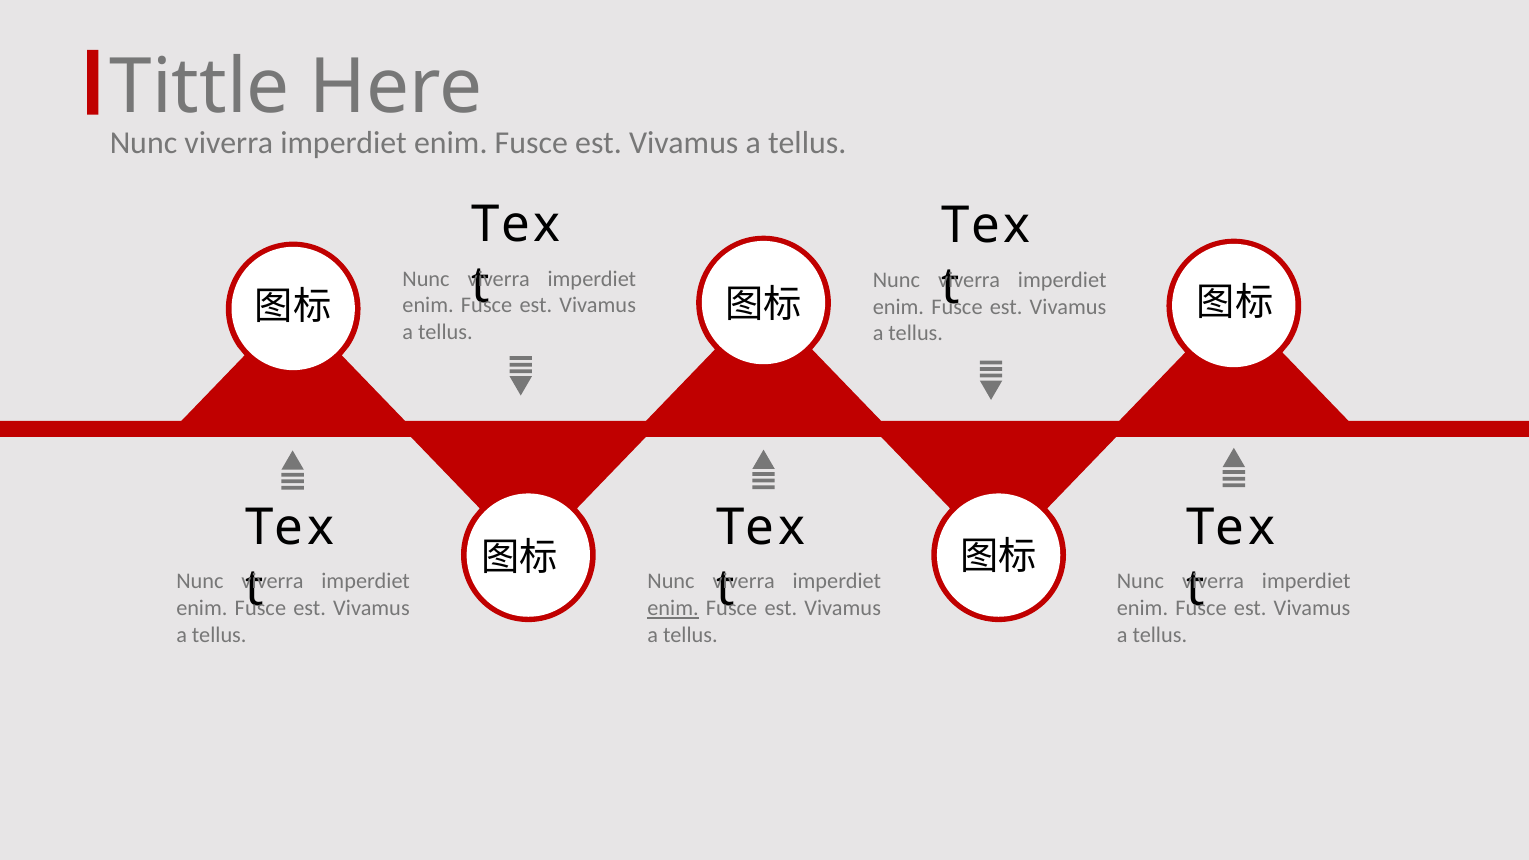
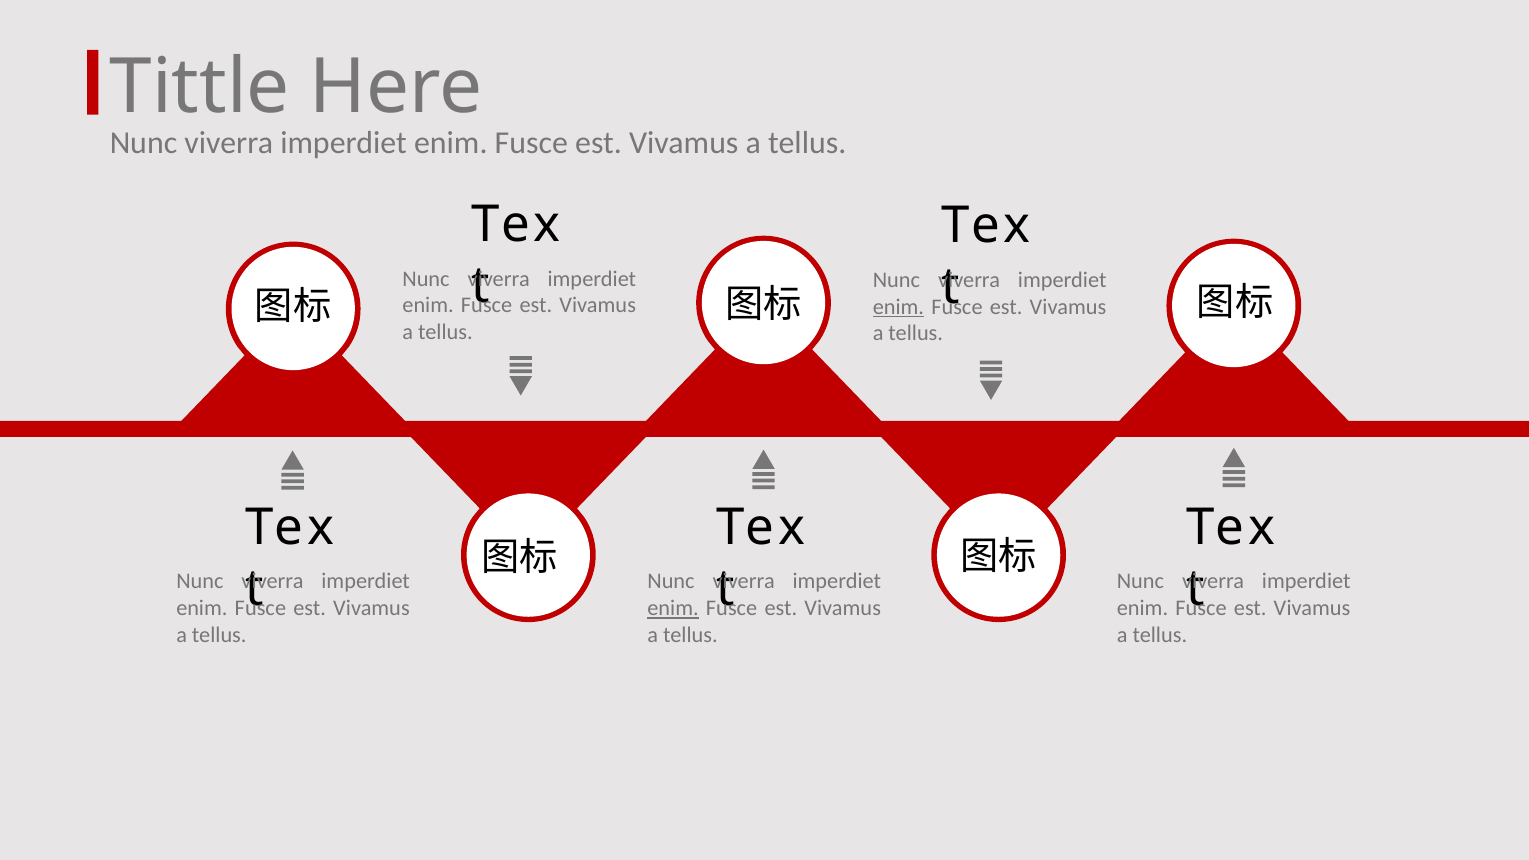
enim at (898, 307) underline: none -> present
